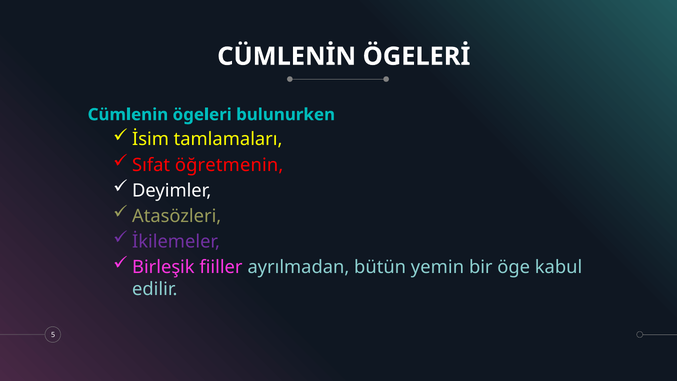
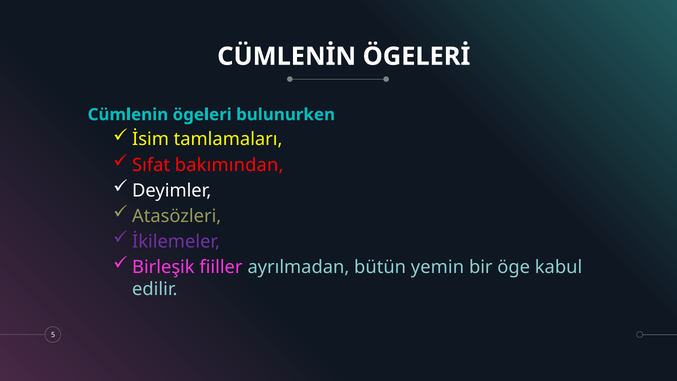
öğretmenin: öğretmenin -> bakımından
